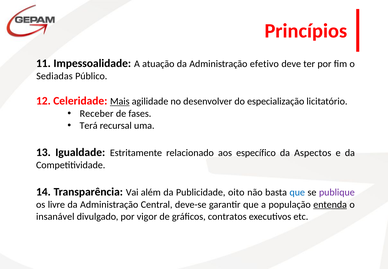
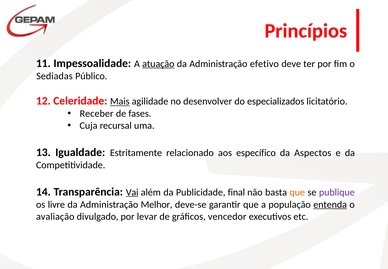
atuação underline: none -> present
especialização: especialização -> especializados
Terá: Terá -> Cuja
Vai underline: none -> present
oito: oito -> final
que at (297, 192) colour: blue -> orange
Central: Central -> Melhor
insanável: insanável -> avaliação
vigor: vigor -> levar
contratos: contratos -> vencedor
